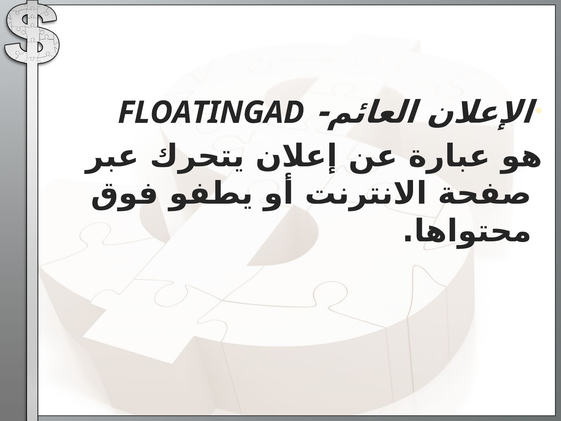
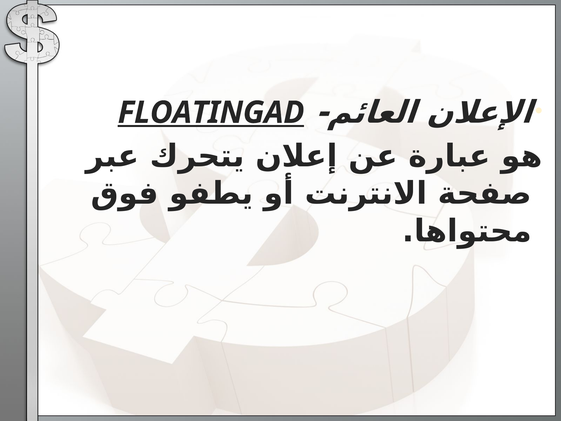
FLOATINGAD underline: none -> present
